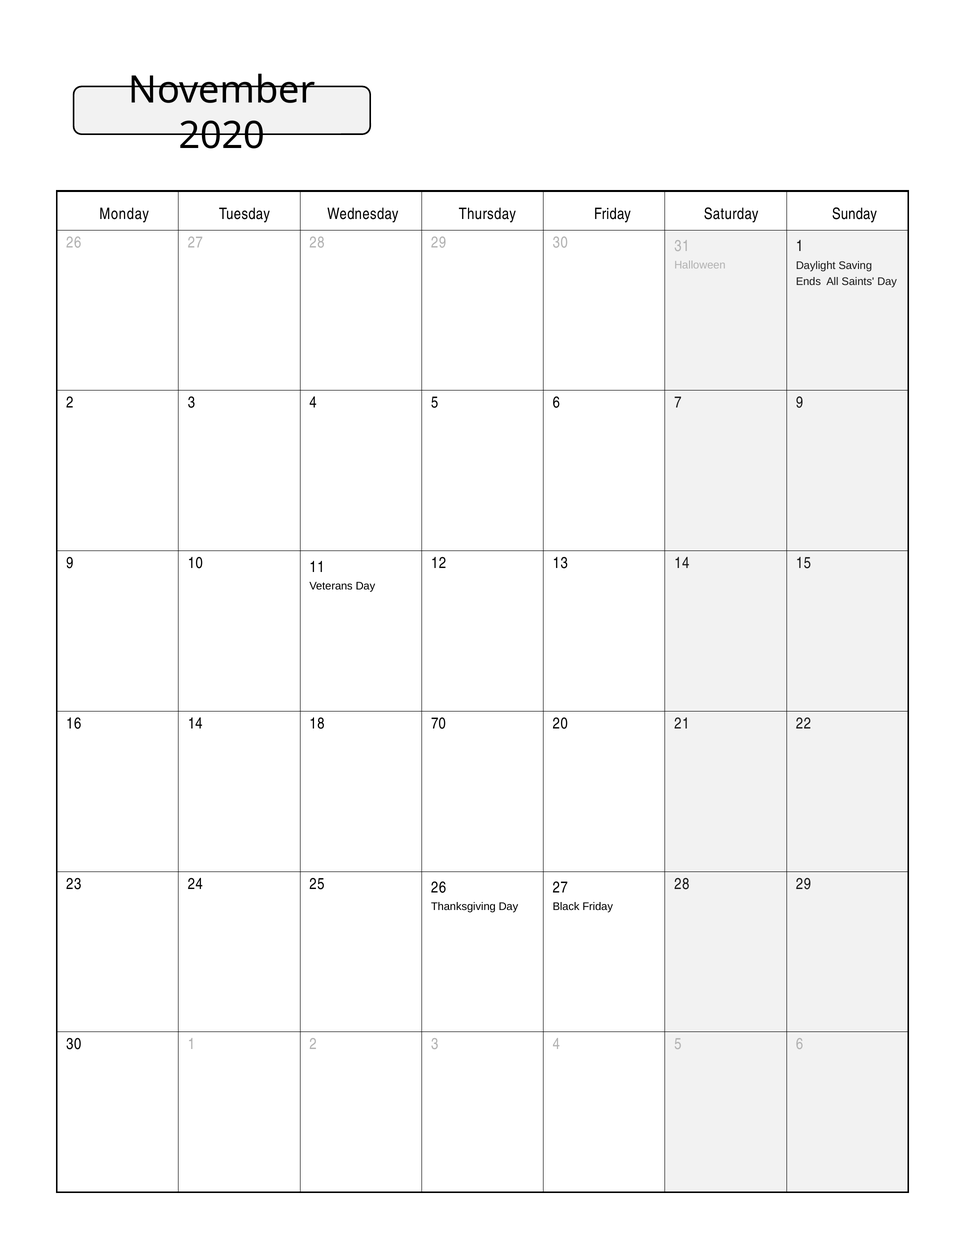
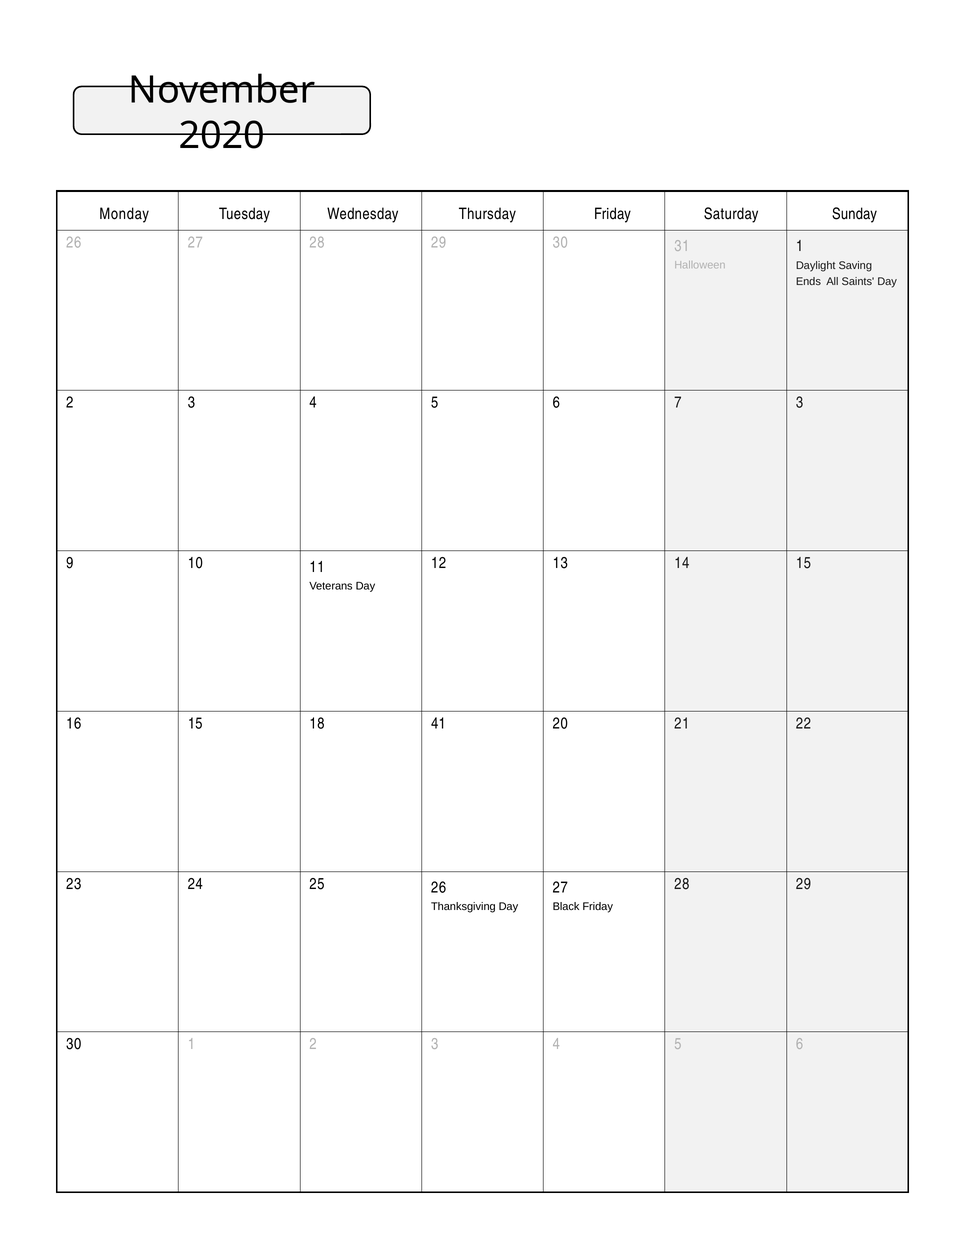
7 9: 9 -> 3
16 14: 14 -> 15
70: 70 -> 41
